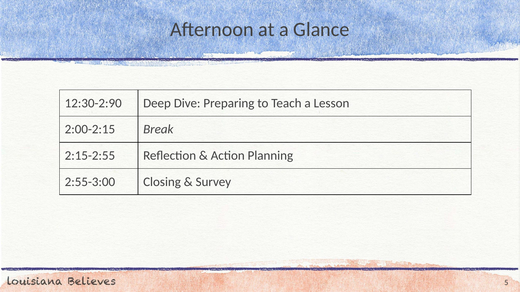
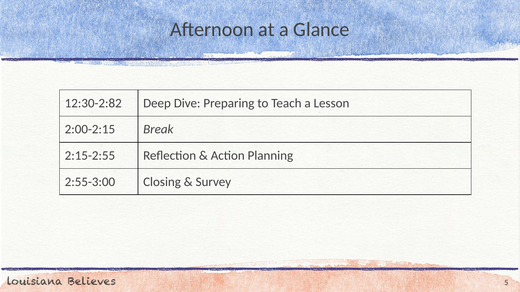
12:30-2:90: 12:30-2:90 -> 12:30-2:82
